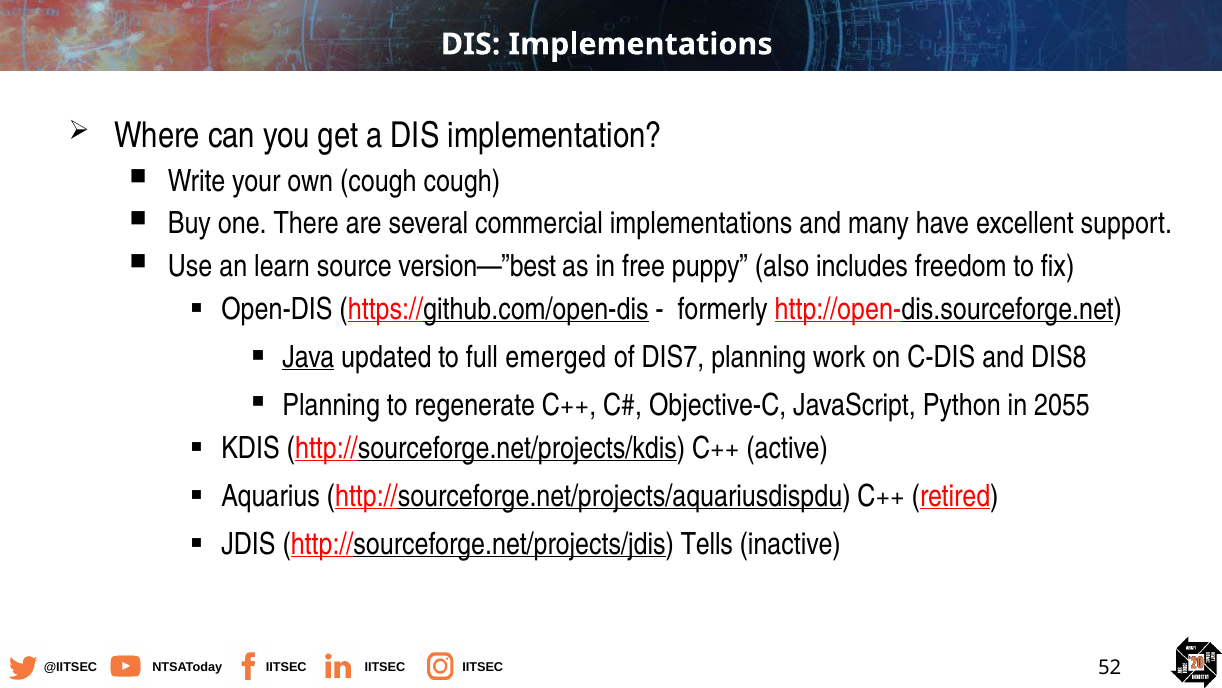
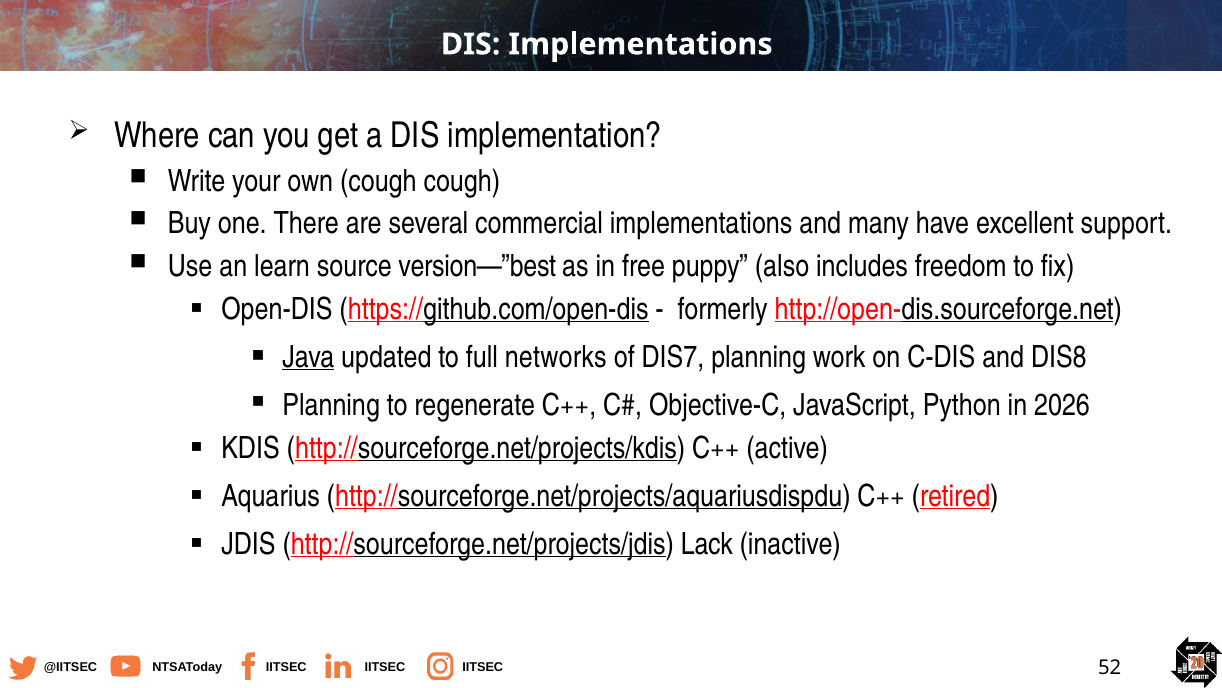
emerged: emerged -> networks
2055: 2055 -> 2026
Tells: Tells -> Lack
